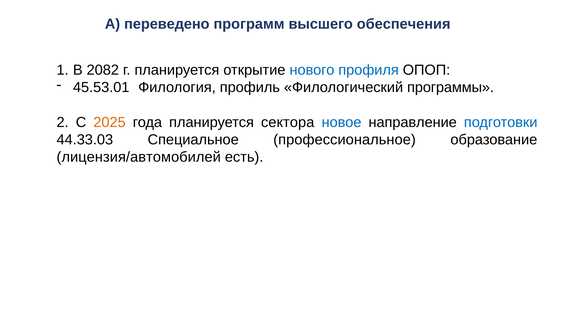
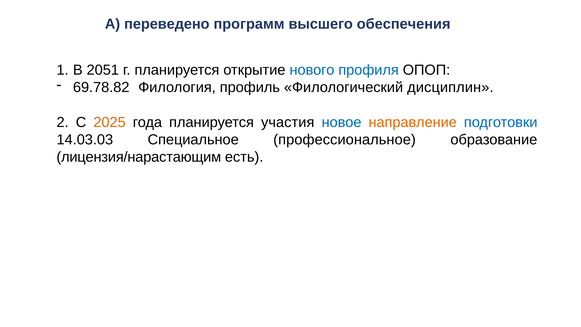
2082: 2082 -> 2051
45.53.01: 45.53.01 -> 69.78.82
программы: программы -> дисциплин
сектора: сектора -> участия
направление colour: black -> orange
44.33.03: 44.33.03 -> 14.03.03
лицензия/автомобилей: лицензия/автомобилей -> лицензия/нарастающим
